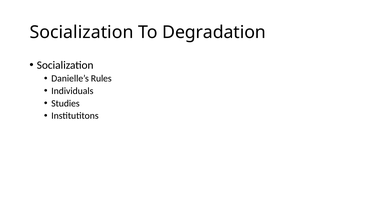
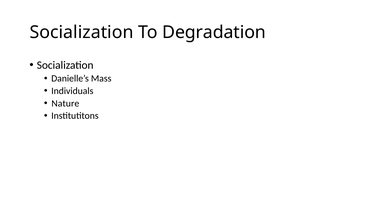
Rules: Rules -> Mass
Studies: Studies -> Nature
